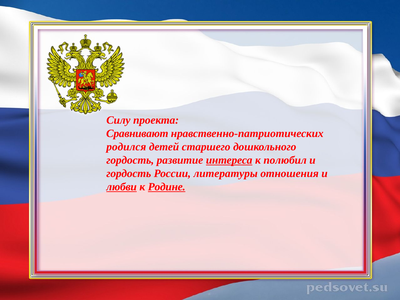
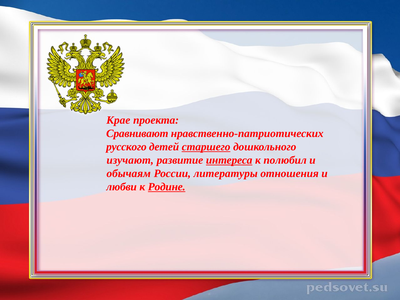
Силу: Силу -> Крае
родился: родился -> русского
старшего underline: none -> present
гордость at (130, 160): гордость -> изучают
гордость at (129, 174): гордость -> обычаям
любви underline: present -> none
